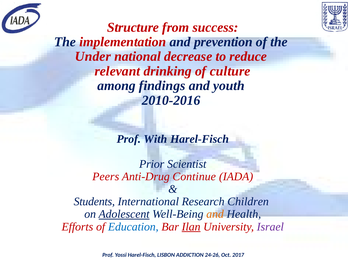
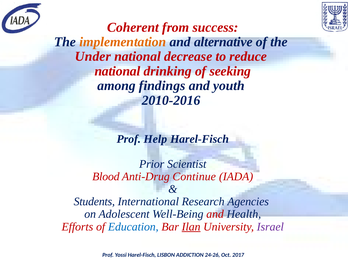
Structure: Structure -> Coherent
implementation colour: red -> orange
prevention: prevention -> alternative
relevant at (117, 71): relevant -> national
culture: culture -> seeking
With: With -> Help
Peers: Peers -> Blood
Children: Children -> Agencies
Adolescent underline: present -> none
and at (215, 214) colour: orange -> red
